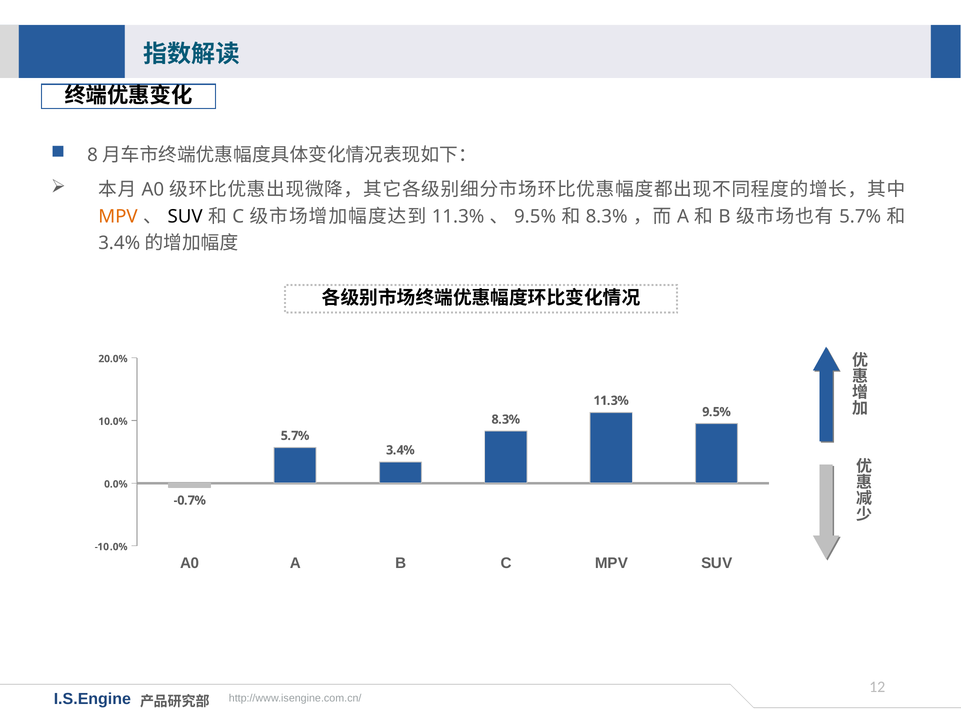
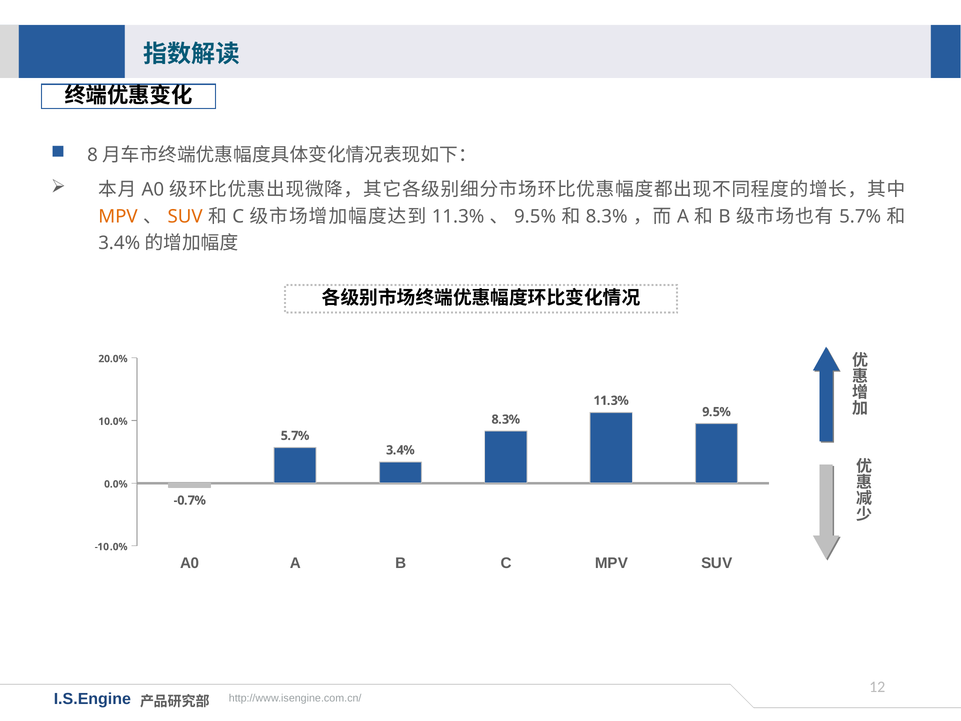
SUV at (185, 216) colour: black -> orange
